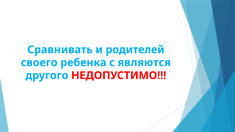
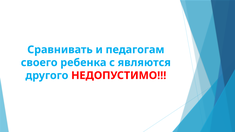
родителей: родителей -> педагогам
